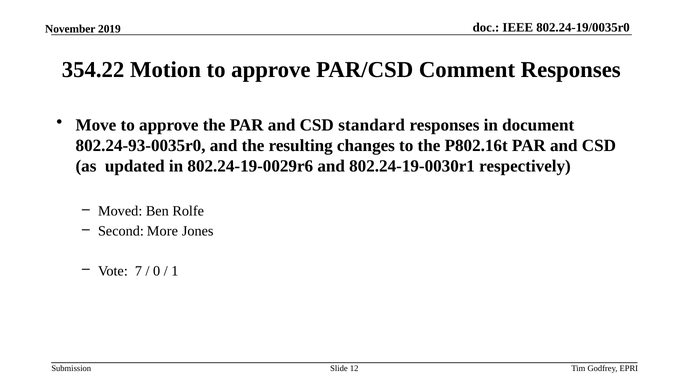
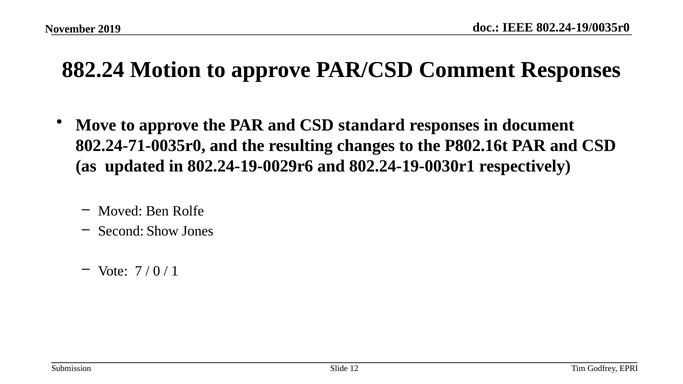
354.22: 354.22 -> 882.24
802.24-93-0035r0: 802.24-93-0035r0 -> 802.24-71-0035r0
More: More -> Show
